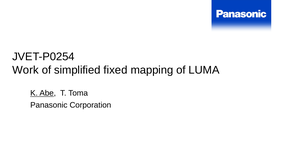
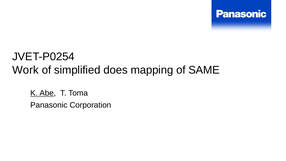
fixed: fixed -> does
LUMA: LUMA -> SAME
